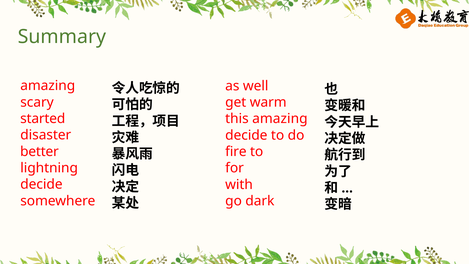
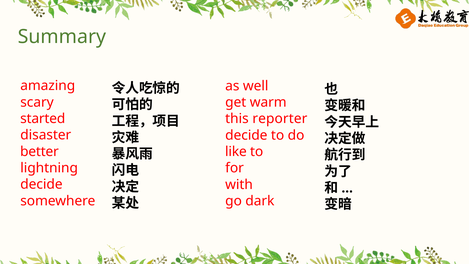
this amazing: amazing -> reporter
fire: fire -> like
